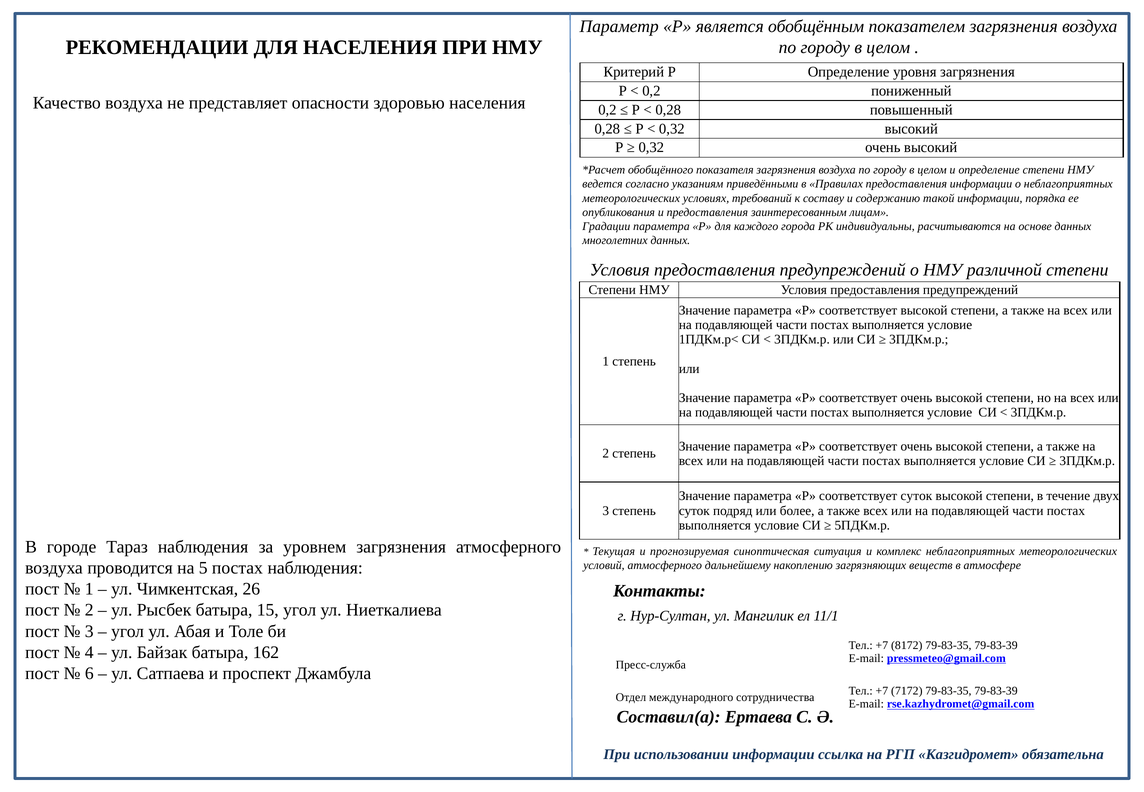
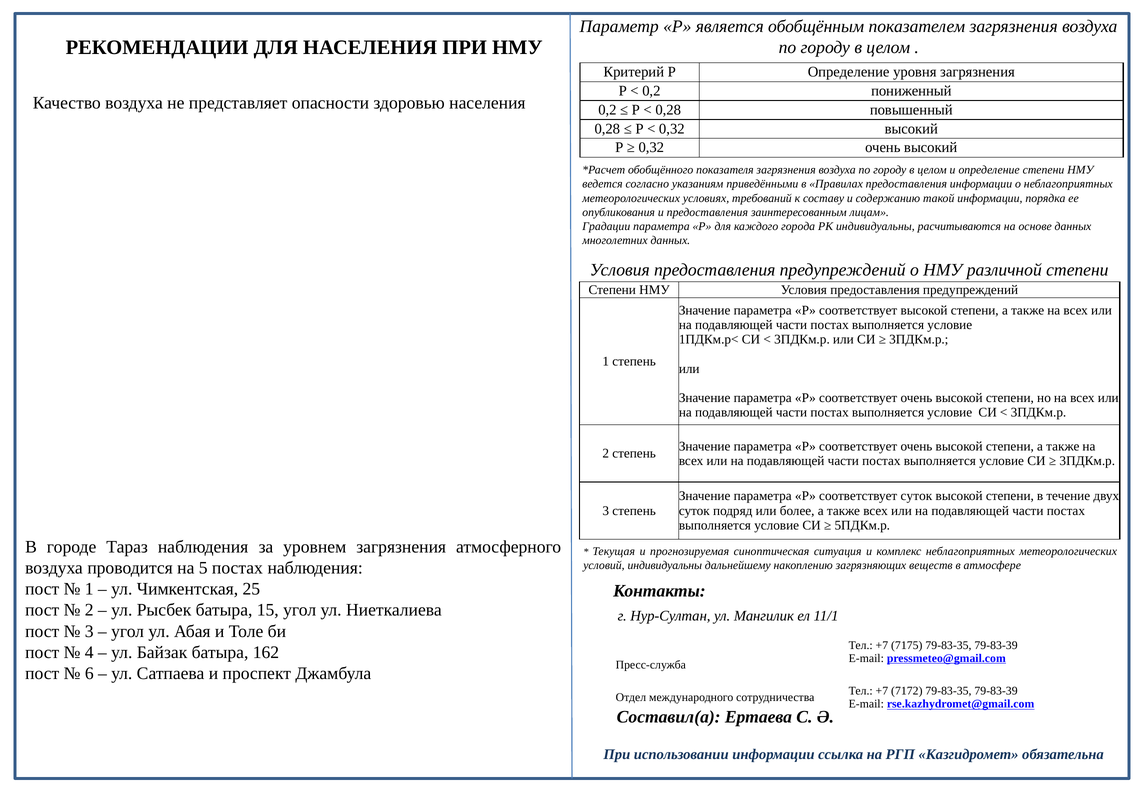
условий атмосферного: атмосферного -> индивидуальны
26: 26 -> 25
8172: 8172 -> 7175
